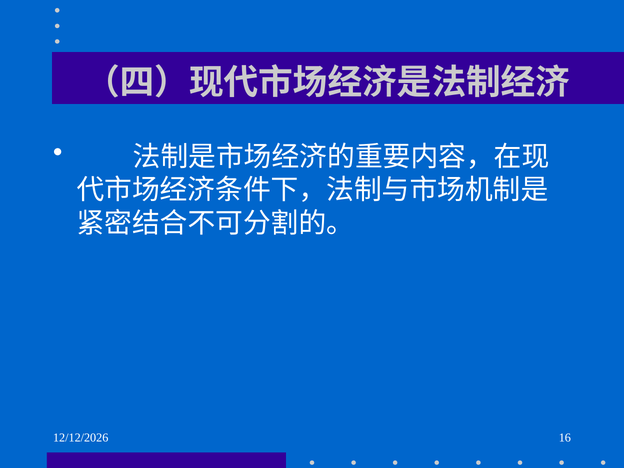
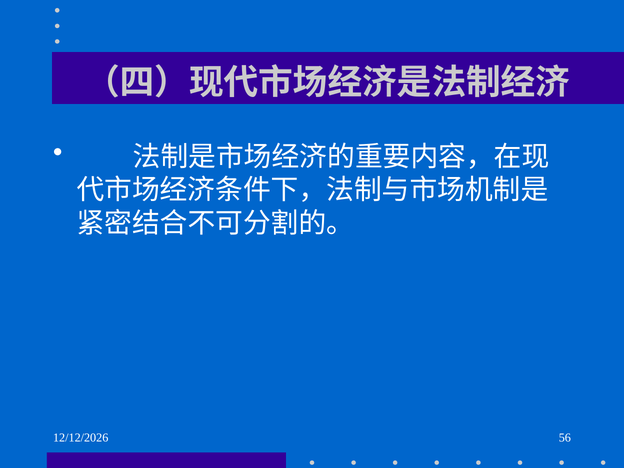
16: 16 -> 56
